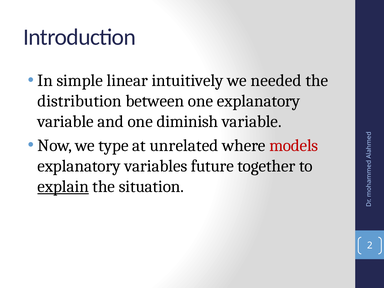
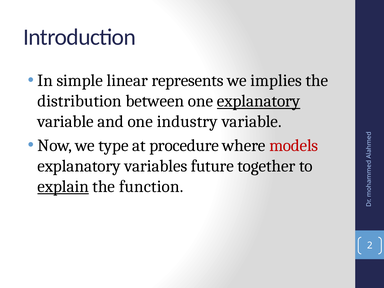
intuitively: intuitively -> represents
needed: needed -> implies
explanatory at (259, 101) underline: none -> present
diminish: diminish -> industry
unrelated: unrelated -> procedure
situation: situation -> function
